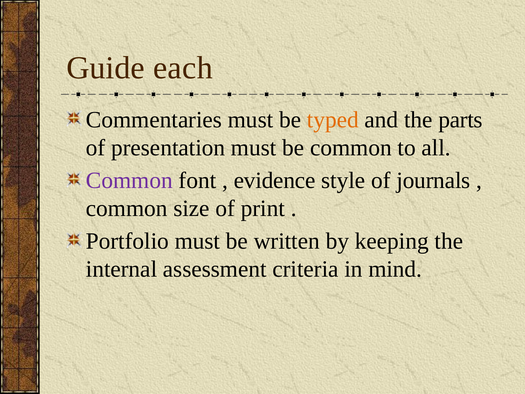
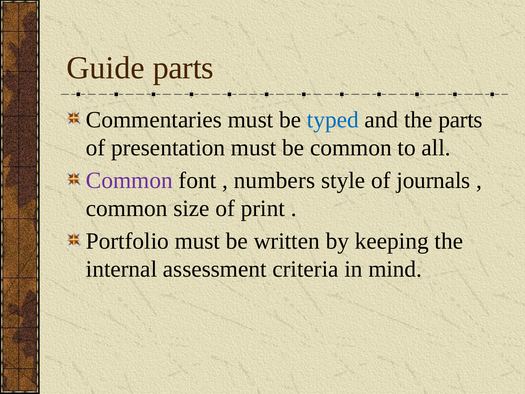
Guide each: each -> parts
typed colour: orange -> blue
evidence: evidence -> numbers
